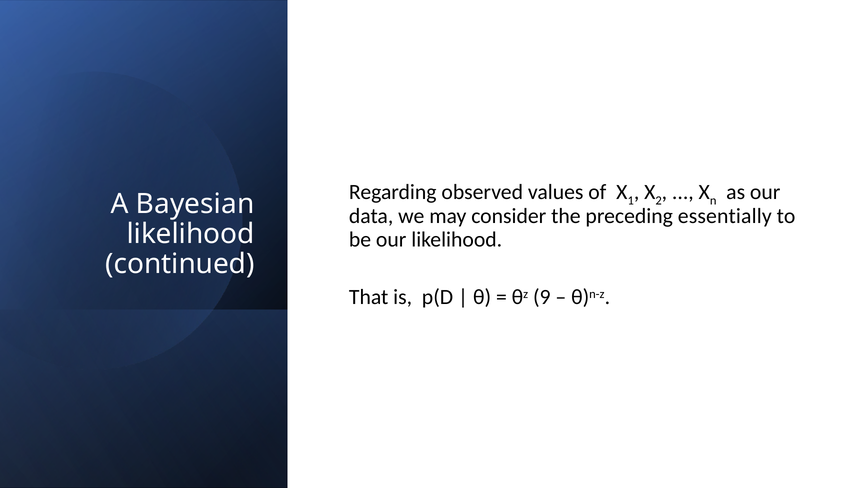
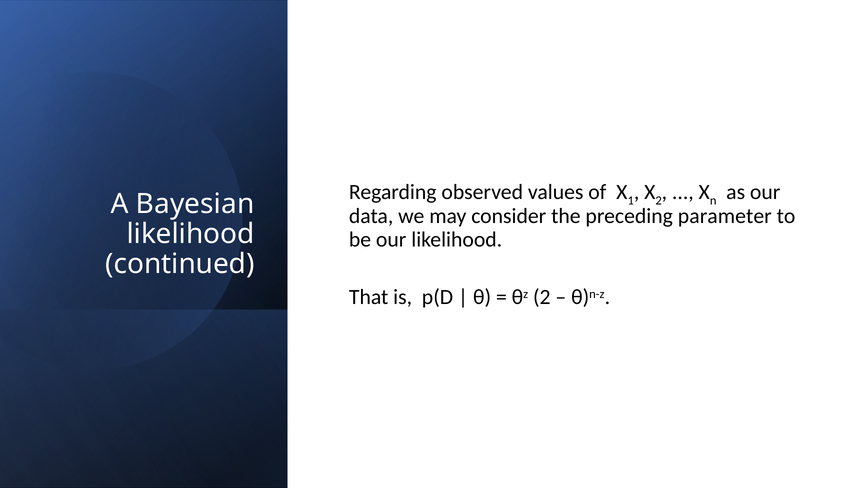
essentially: essentially -> parameter
θz 9: 9 -> 2
